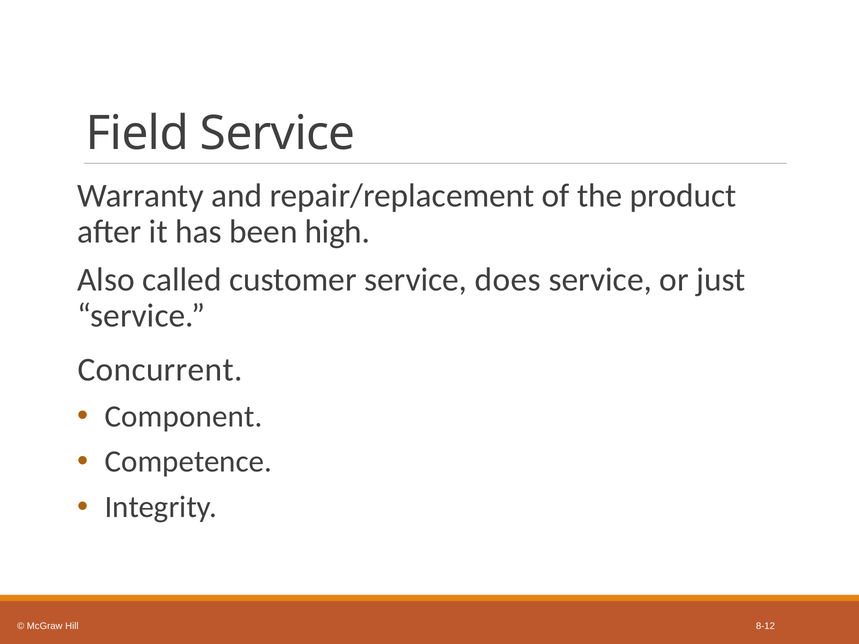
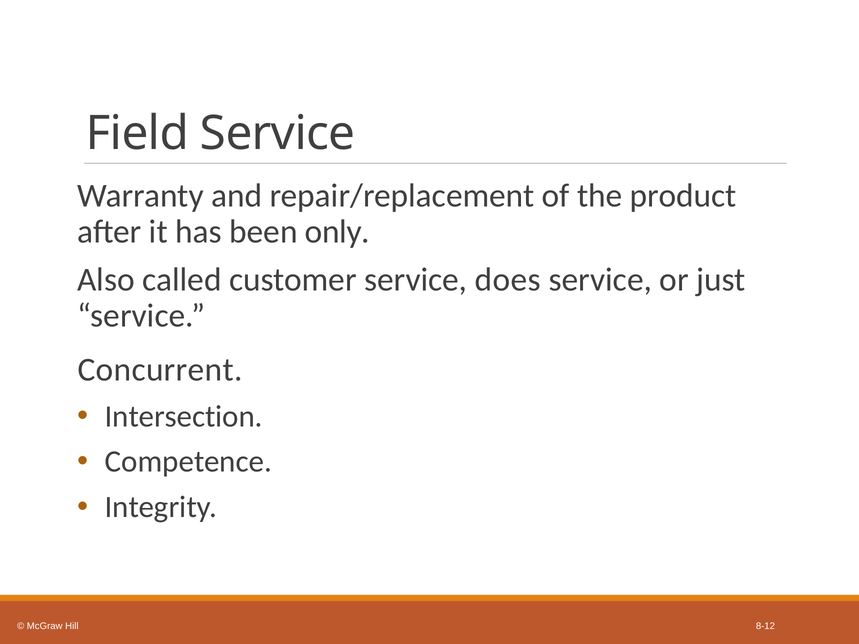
high: high -> only
Component: Component -> Intersection
